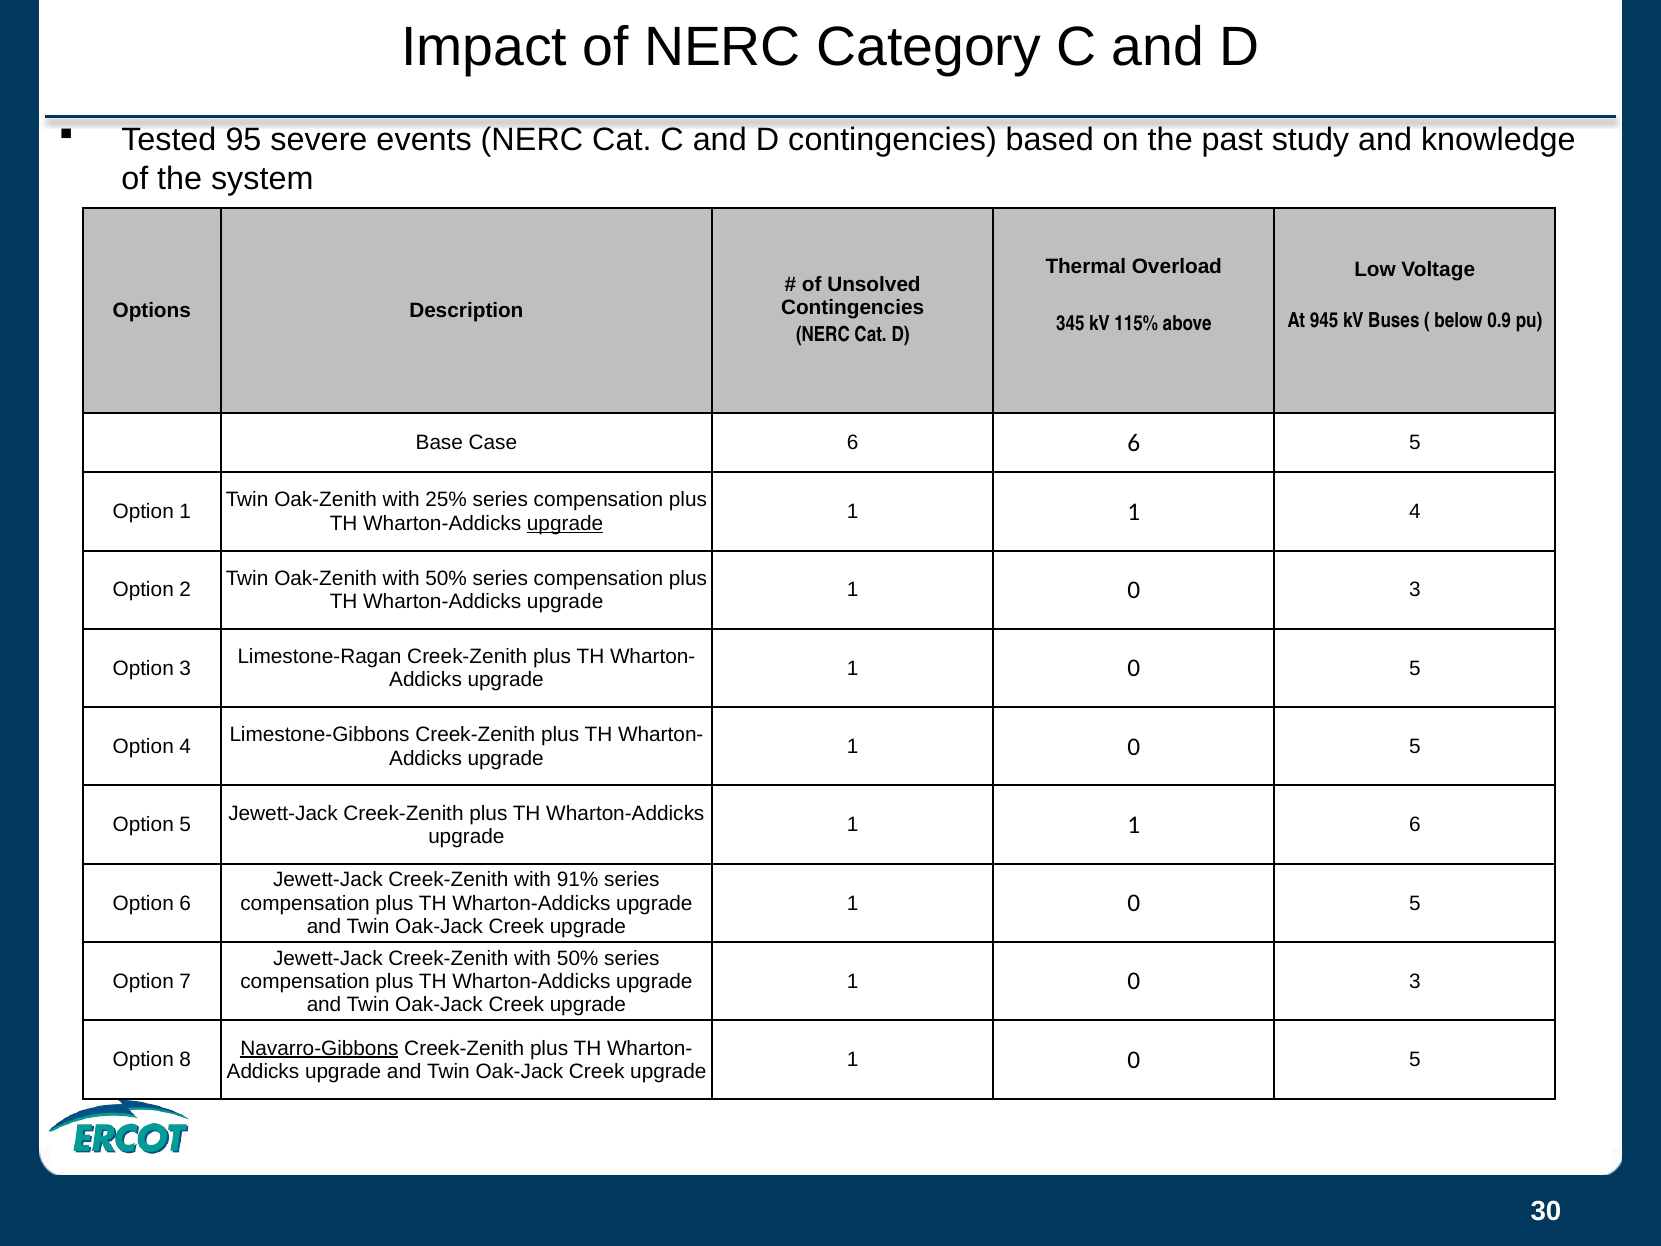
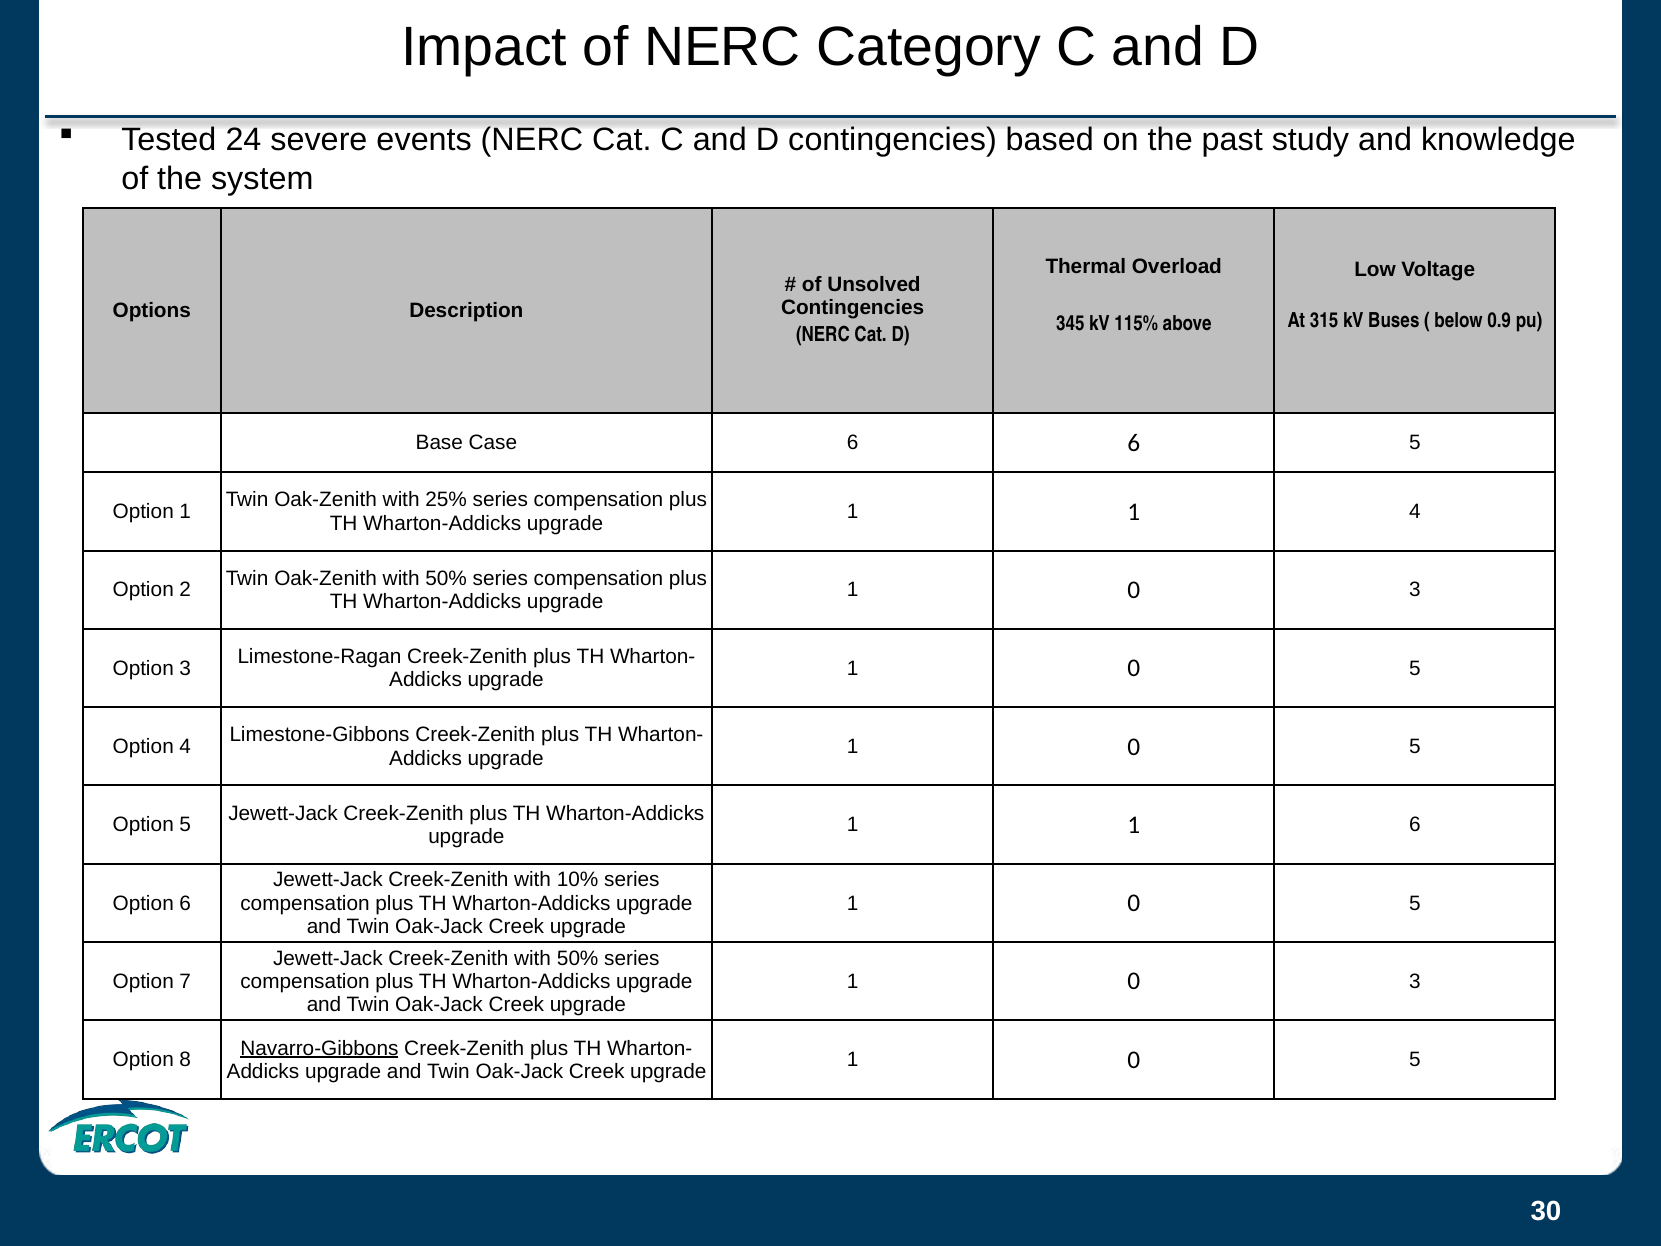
95: 95 -> 24
945: 945 -> 315
upgrade at (565, 523) underline: present -> none
91%: 91% -> 10%
